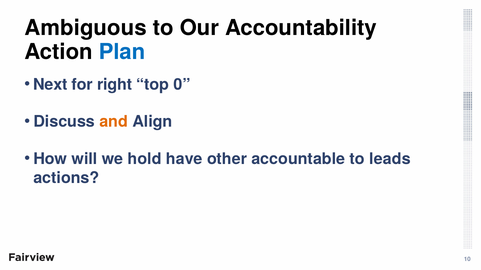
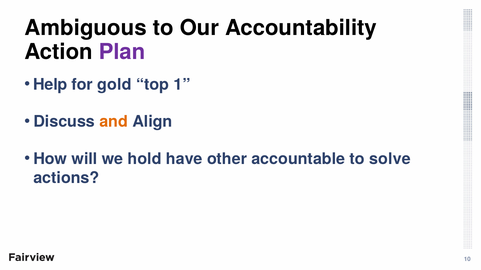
Plan colour: blue -> purple
Next: Next -> Help
right: right -> gold
0: 0 -> 1
leads: leads -> solve
